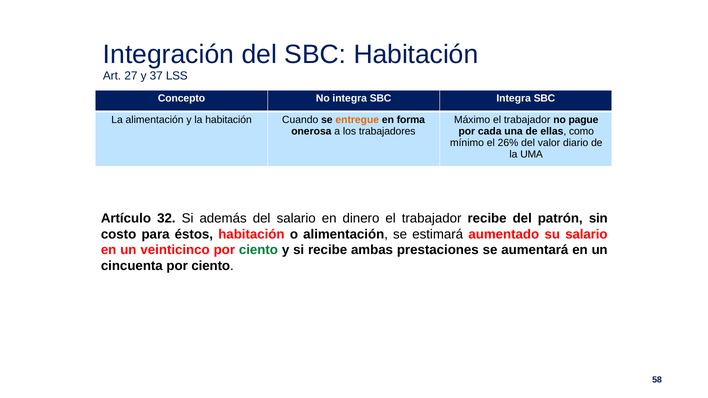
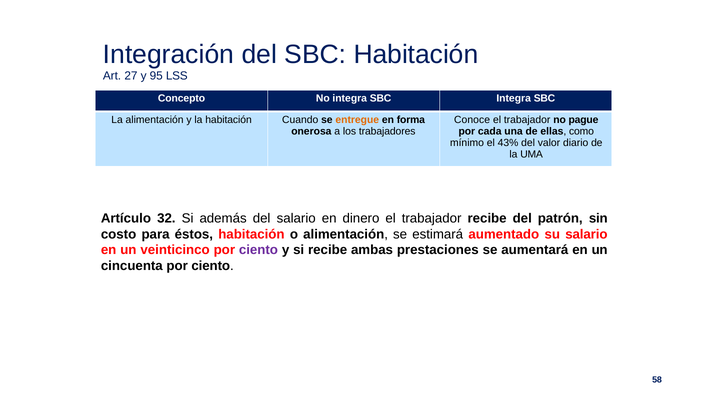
37: 37 -> 95
Máximo: Máximo -> Conoce
26%: 26% -> 43%
ciento at (258, 250) colour: green -> purple
